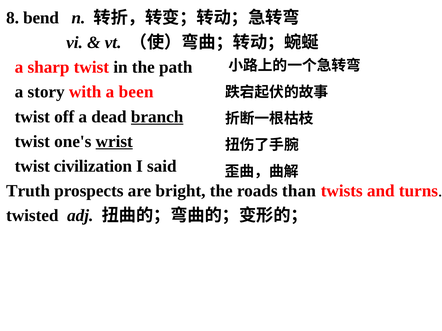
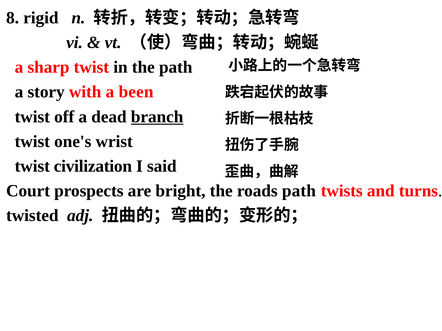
bend: bend -> rigid
wrist underline: present -> none
Truth: Truth -> Court
roads than: than -> path
